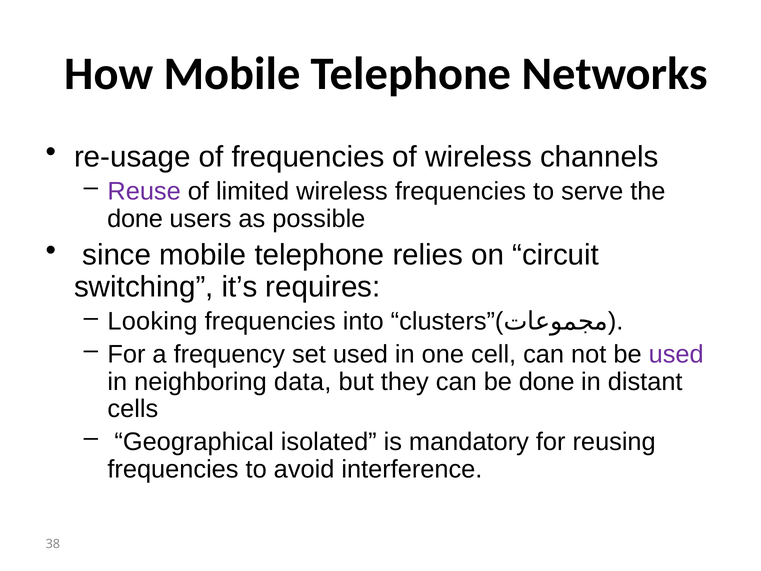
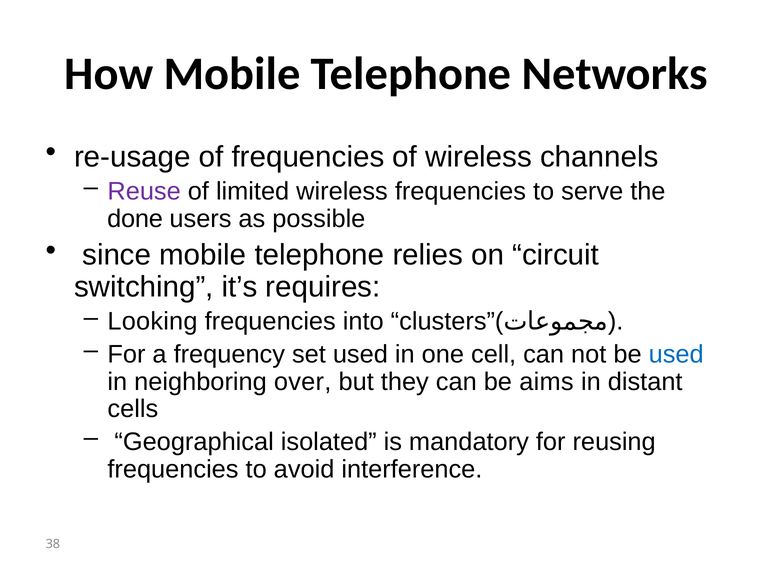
used at (676, 354) colour: purple -> blue
data: data -> over
be done: done -> aims
